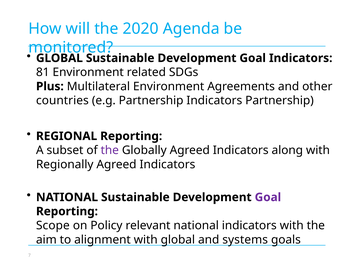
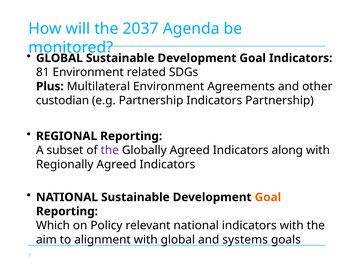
2020: 2020 -> 2037
countries: countries -> custodian
Goal at (268, 198) colour: purple -> orange
Scope: Scope -> Which
